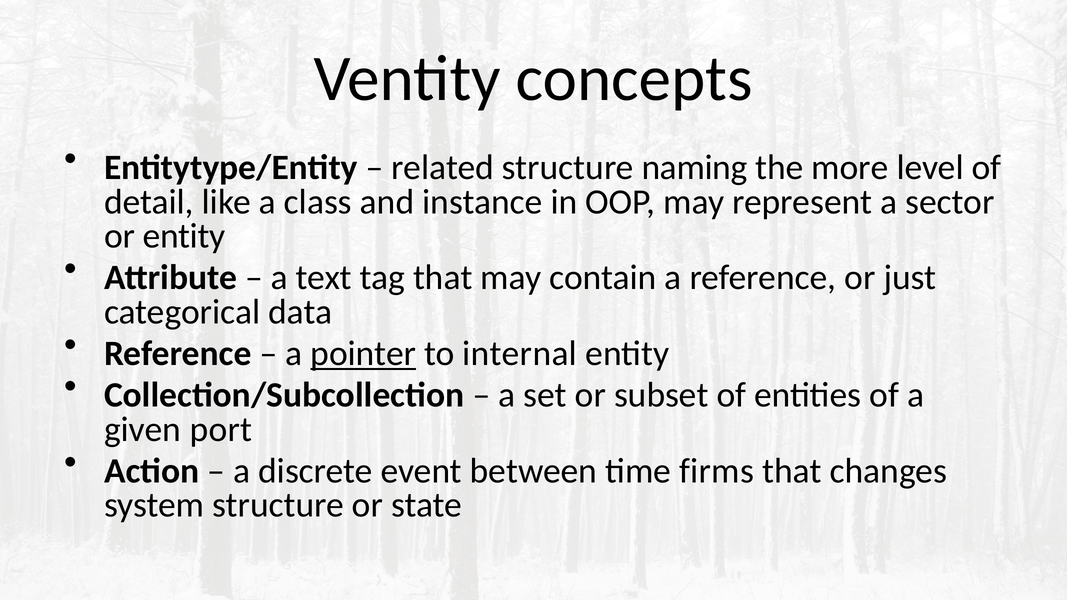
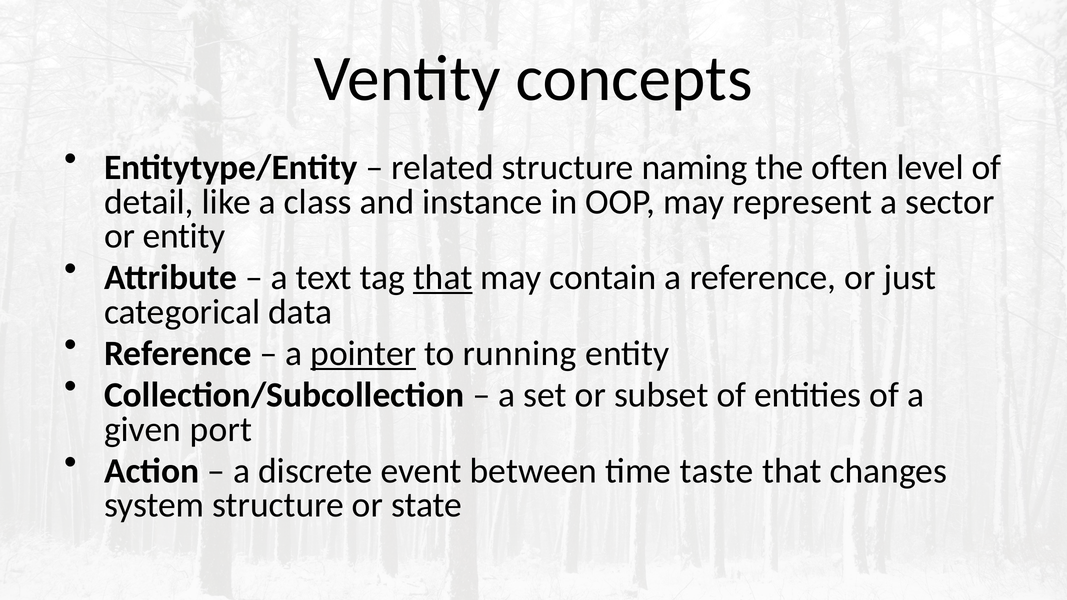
more: more -> often
that at (443, 278) underline: none -> present
internal: internal -> running
firms: firms -> taste
